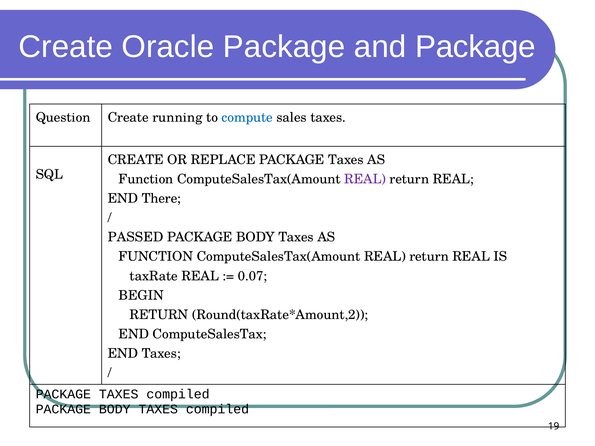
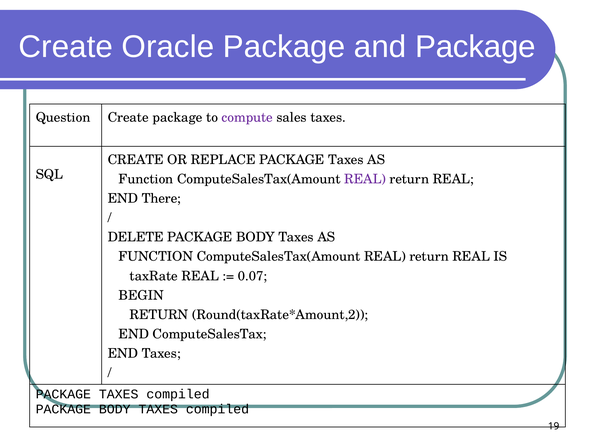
Create running: running -> package
compute colour: blue -> purple
PASSED: PASSED -> DELETE
